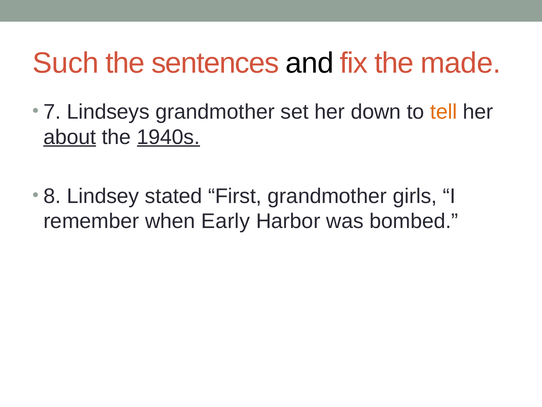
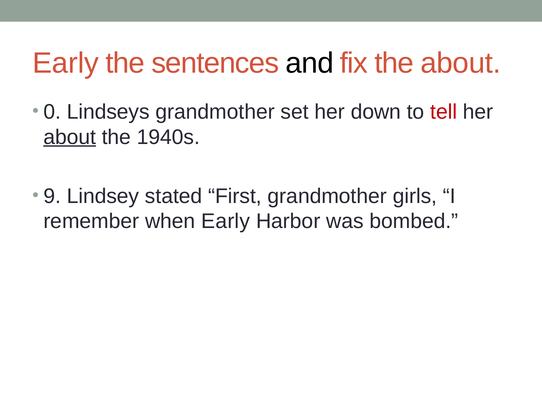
Such at (66, 63): Such -> Early
the made: made -> about
7: 7 -> 0
tell colour: orange -> red
1940s underline: present -> none
8: 8 -> 9
